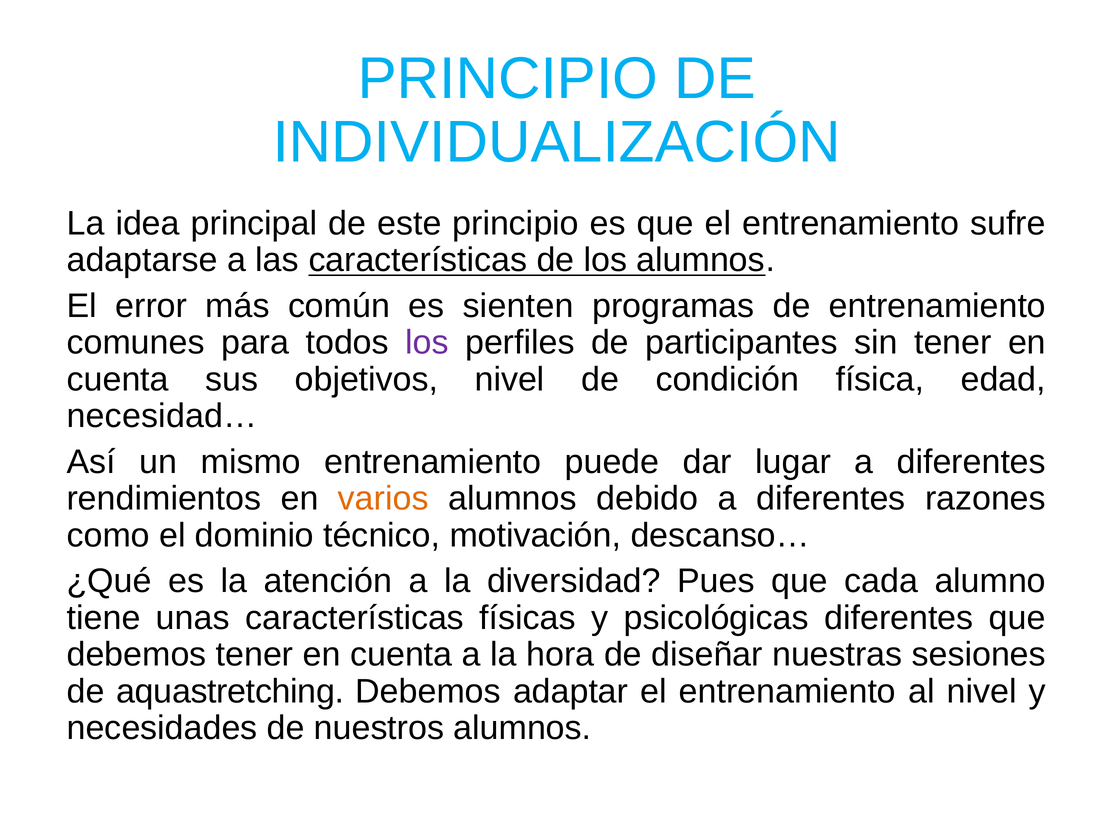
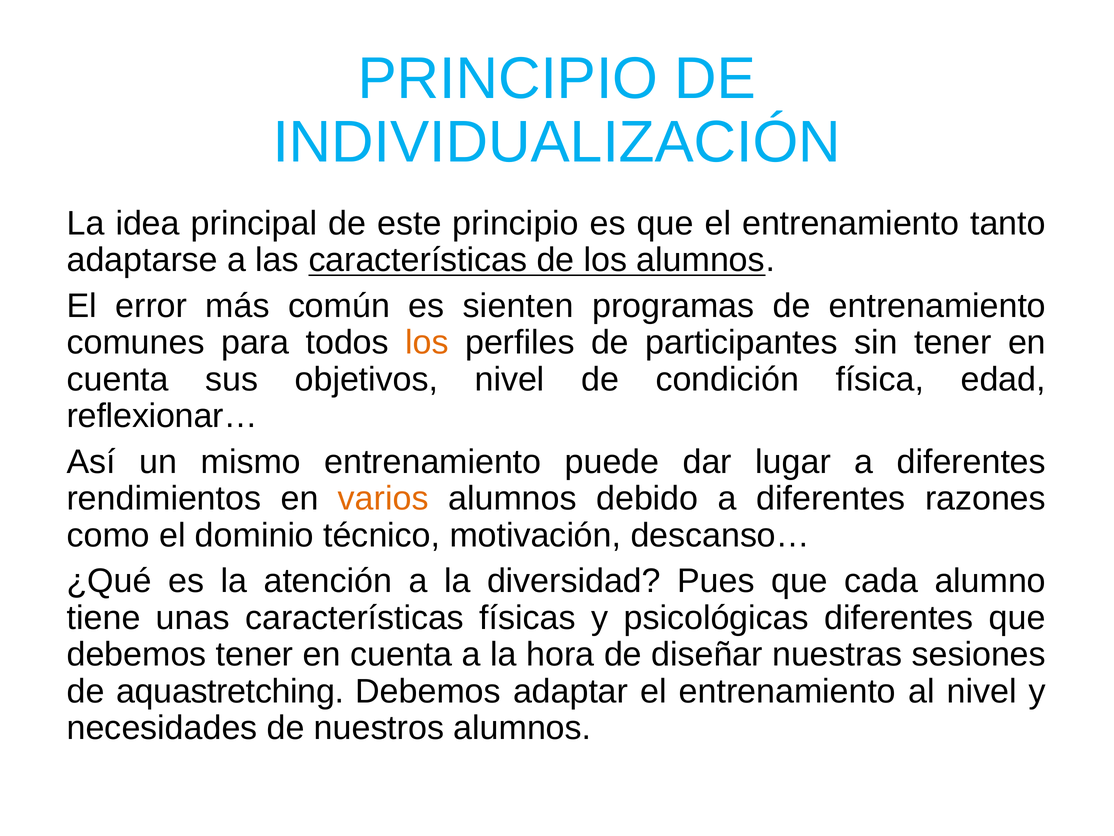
sufre: sufre -> tanto
los at (427, 342) colour: purple -> orange
necesidad…: necesidad… -> reflexionar…
